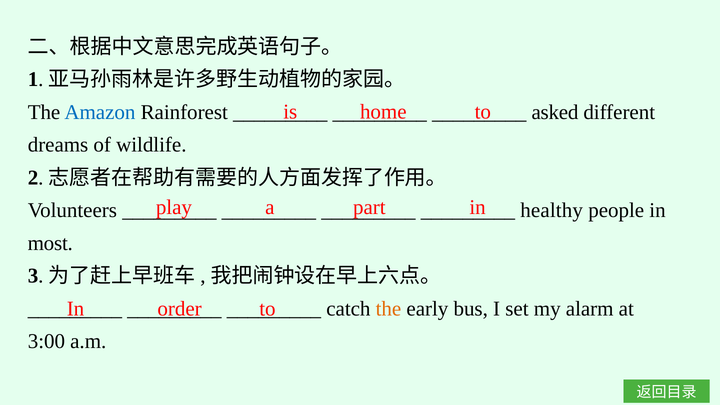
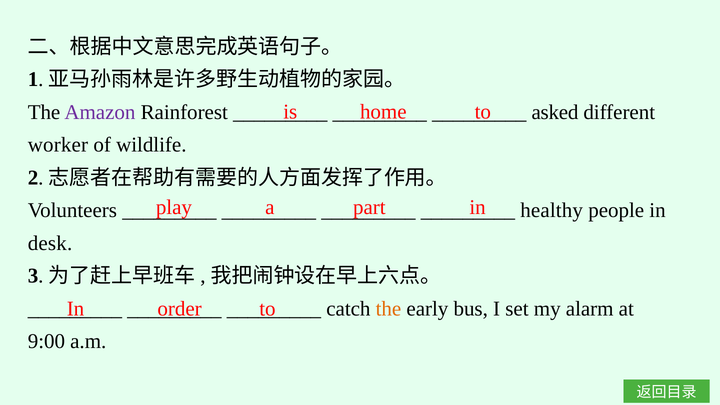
Amazon colour: blue -> purple
dreams: dreams -> worker
most: most -> desk
3:00: 3:00 -> 9:00
